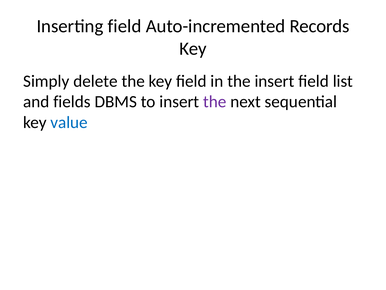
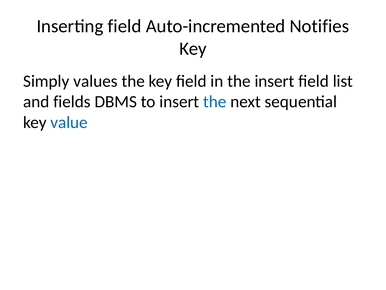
Records: Records -> Notifies
delete: delete -> values
the at (215, 102) colour: purple -> blue
